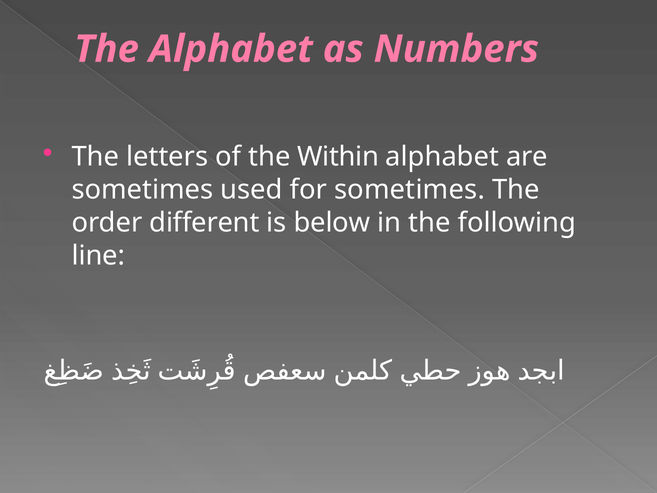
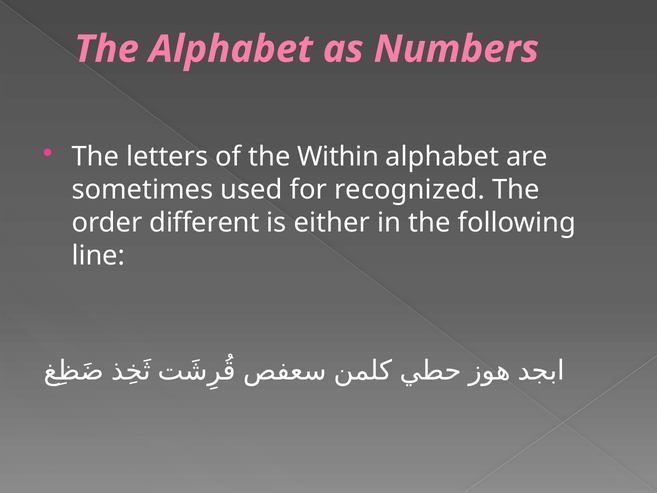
for sometimes: sometimes -> recognized
below: below -> either
